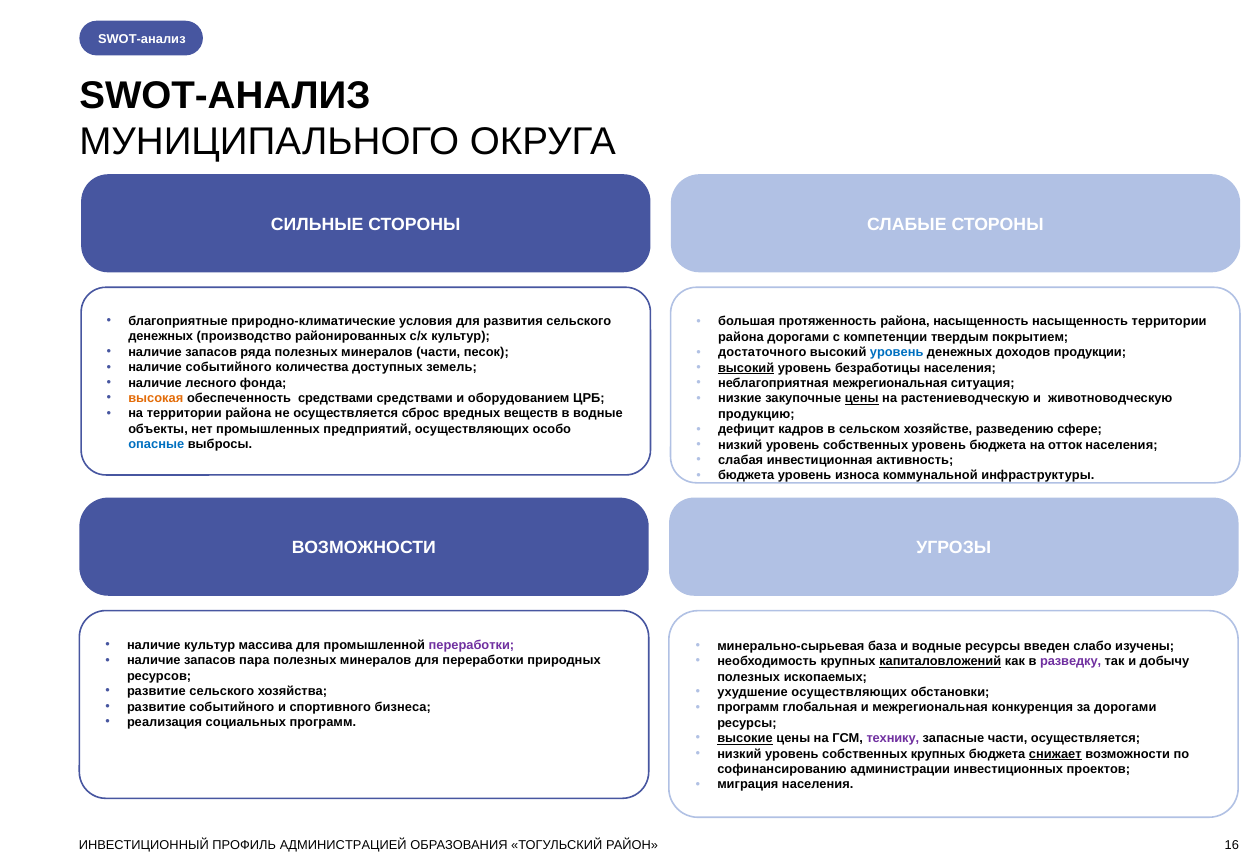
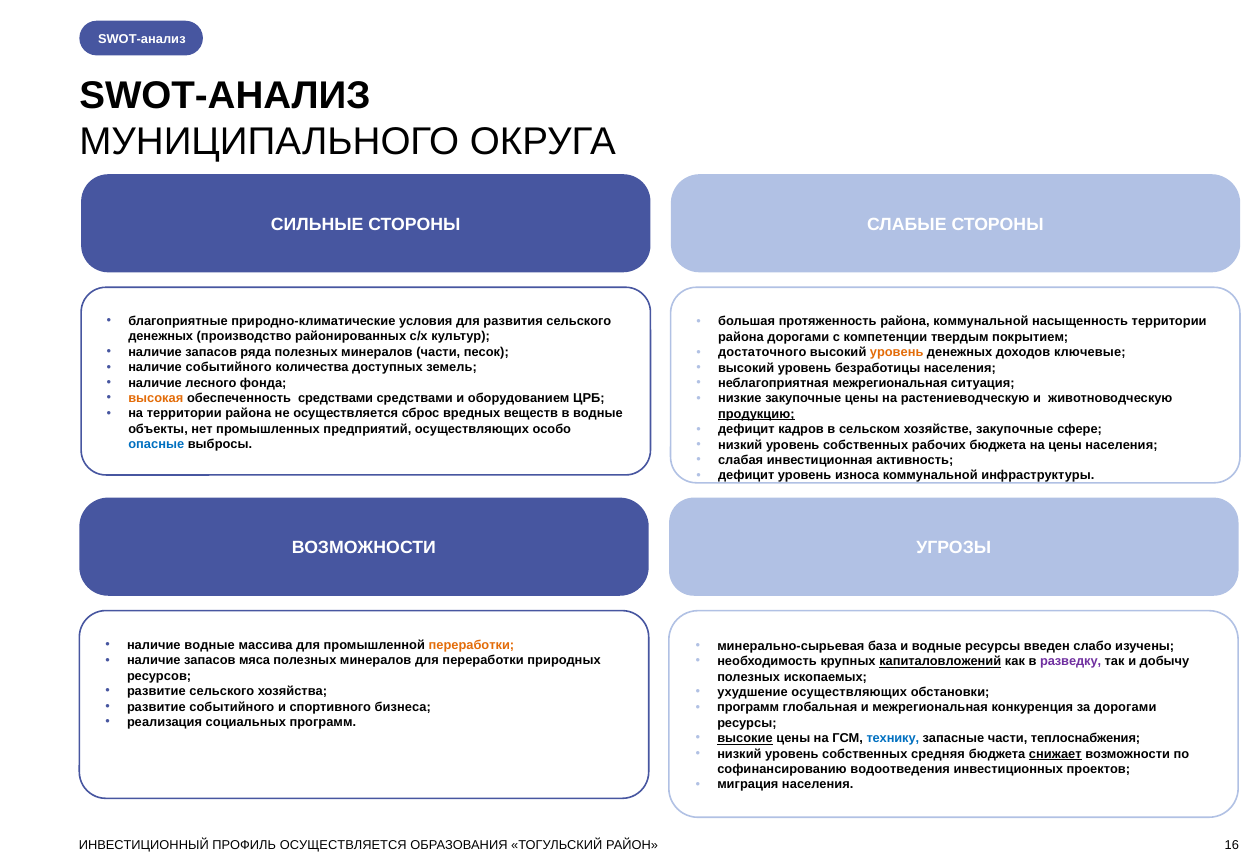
района насыщенность: насыщенность -> коммунальной
уровень at (897, 353) colour: blue -> orange
продукции: продукции -> ключевые
высокий at (746, 368) underline: present -> none
цены at (862, 399) underline: present -> none
продукцию underline: none -> present
хозяйстве разведению: разведению -> закупочные
собственных уровень: уровень -> рабочих
на отток: отток -> цены
бюджета at (746, 476): бюджета -> дефицит
наличие культур: культур -> водные
переработки at (471, 645) colour: purple -> orange
пара: пара -> мяса
технику colour: purple -> blue
части осуществляется: осуществляется -> теплоснабжения
собственных крупных: крупных -> средняя
администрации: администрации -> водоотведения
ПРОФИЛЬ АДМИНИСТРАЦИЕЙ: АДМИНИСТРАЦИЕЙ -> ОСУЩЕСТВЛЯЕТСЯ
